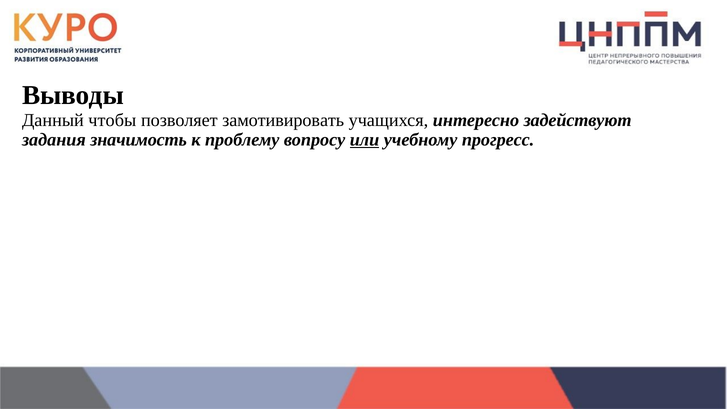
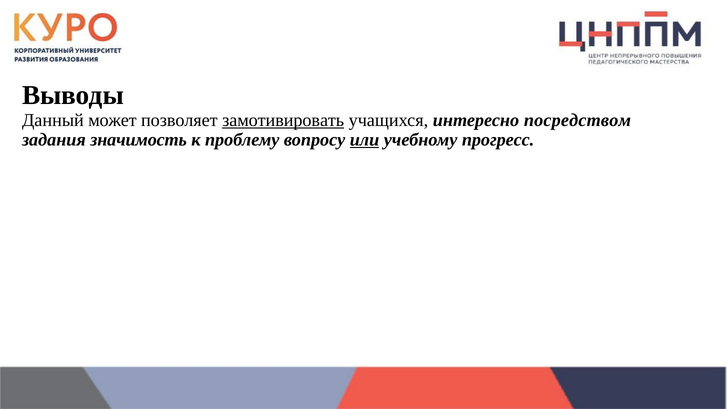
чтобы: чтобы -> может
замотивировать underline: none -> present
задействуют: задействуют -> посредством
